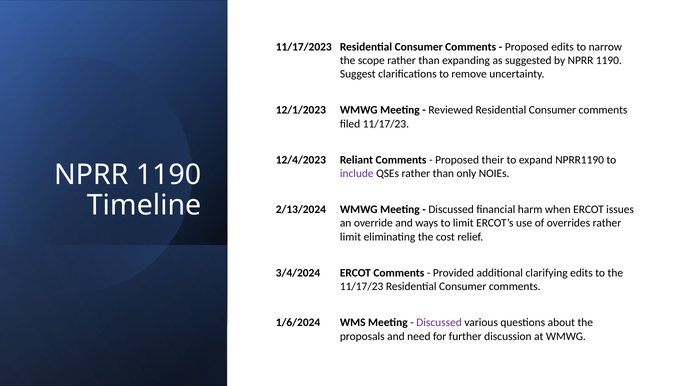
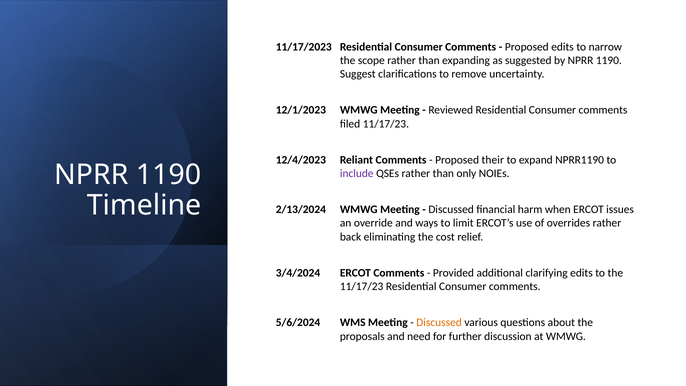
limit at (351, 237): limit -> back
1/6/2024: 1/6/2024 -> 5/6/2024
Discussed at (439, 322) colour: purple -> orange
